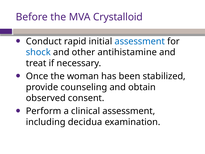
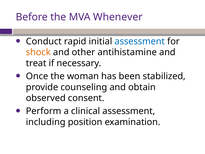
Crystalloid: Crystalloid -> Whenever
shock colour: blue -> orange
decidua: decidua -> position
